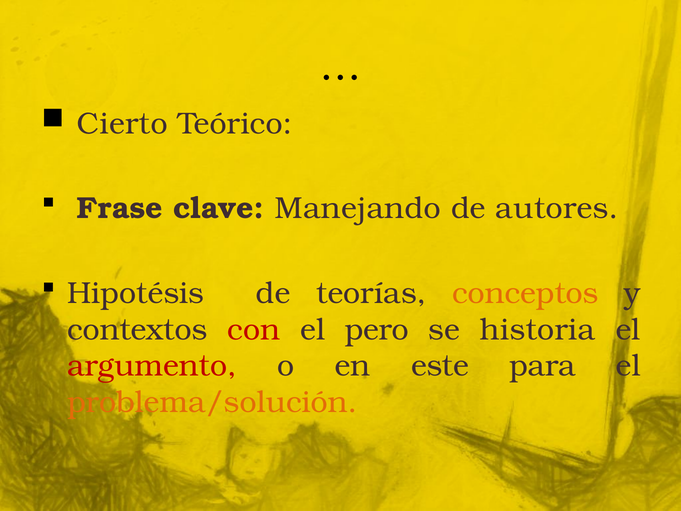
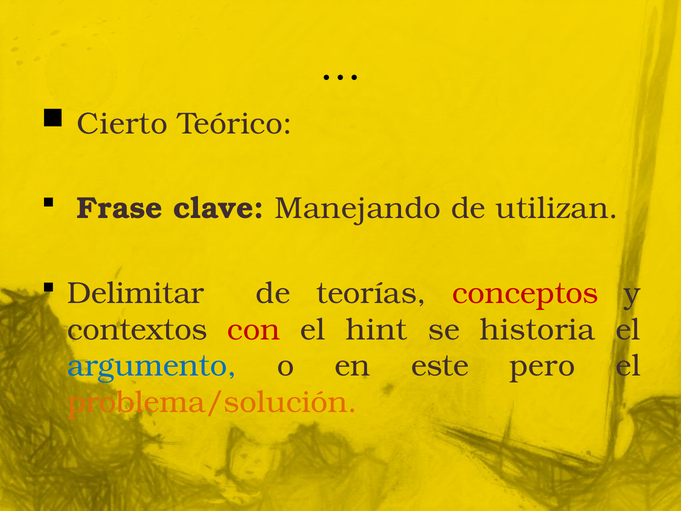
autores: autores -> utilizan
Hipotésis: Hipotésis -> Delimitar
conceptos colour: orange -> red
pero: pero -> hint
argumento colour: red -> blue
para: para -> pero
